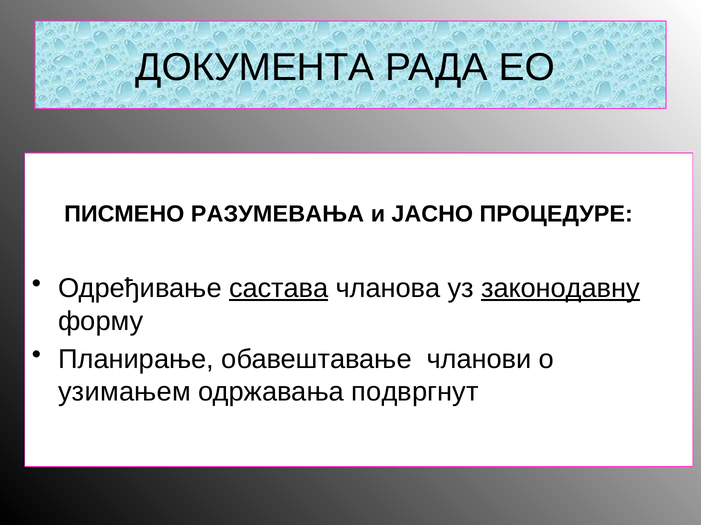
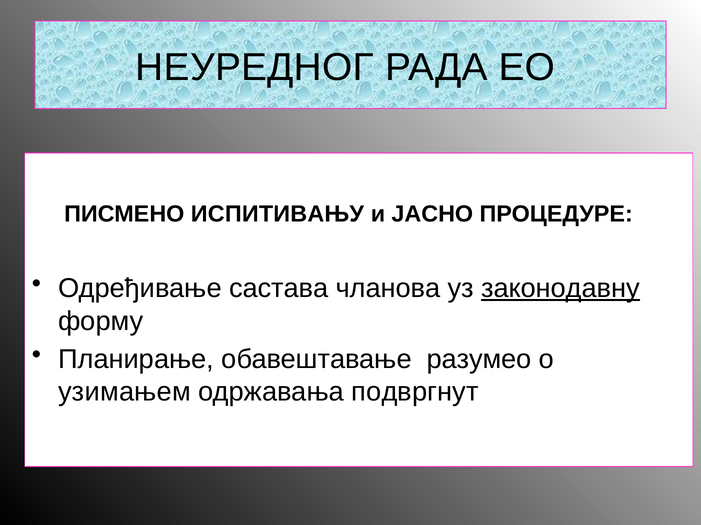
ДОКУМЕНТА: ДОКУМЕНТА -> НЕУРЕДНОГ
РАЗУМЕВАЊА: РАЗУМЕВАЊА -> ИСПИТИВАЊУ
састава underline: present -> none
чланови: чланови -> разумео
